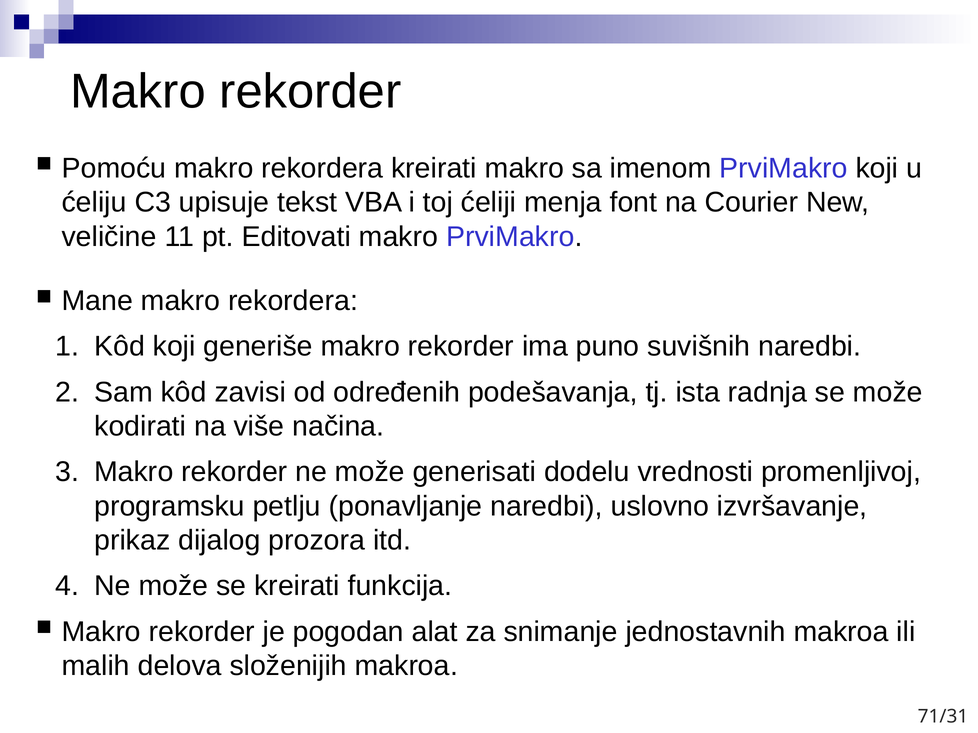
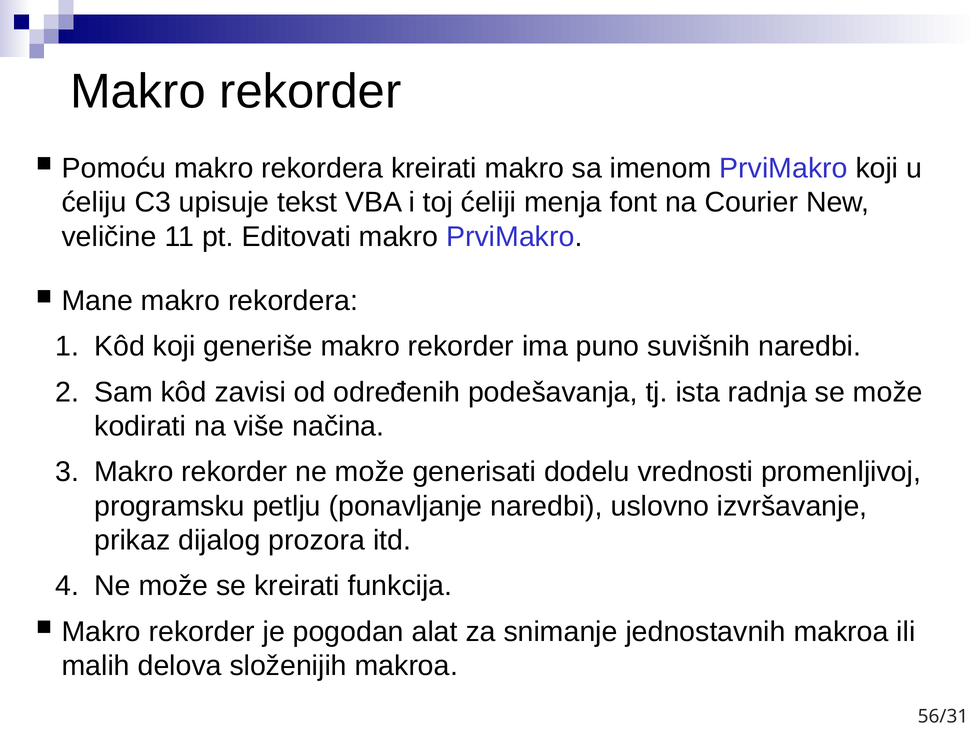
71/31: 71/31 -> 56/31
